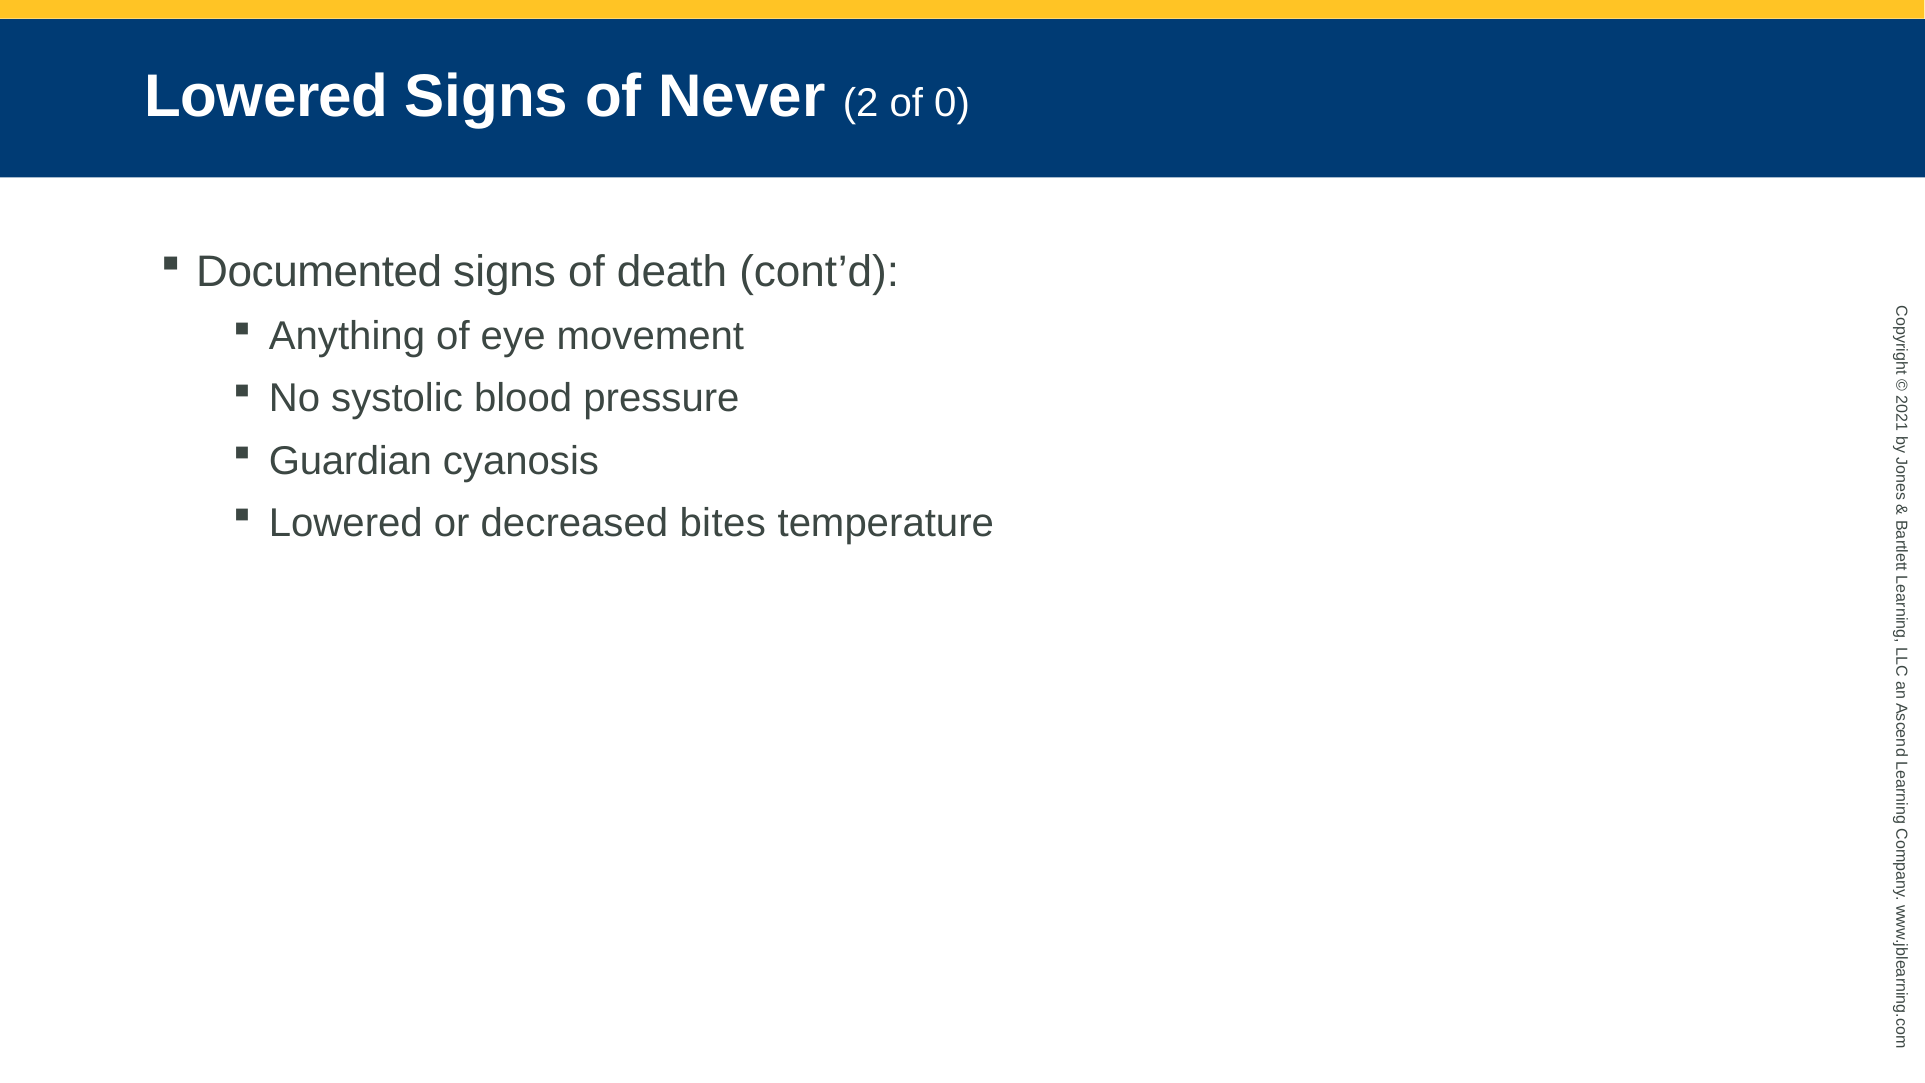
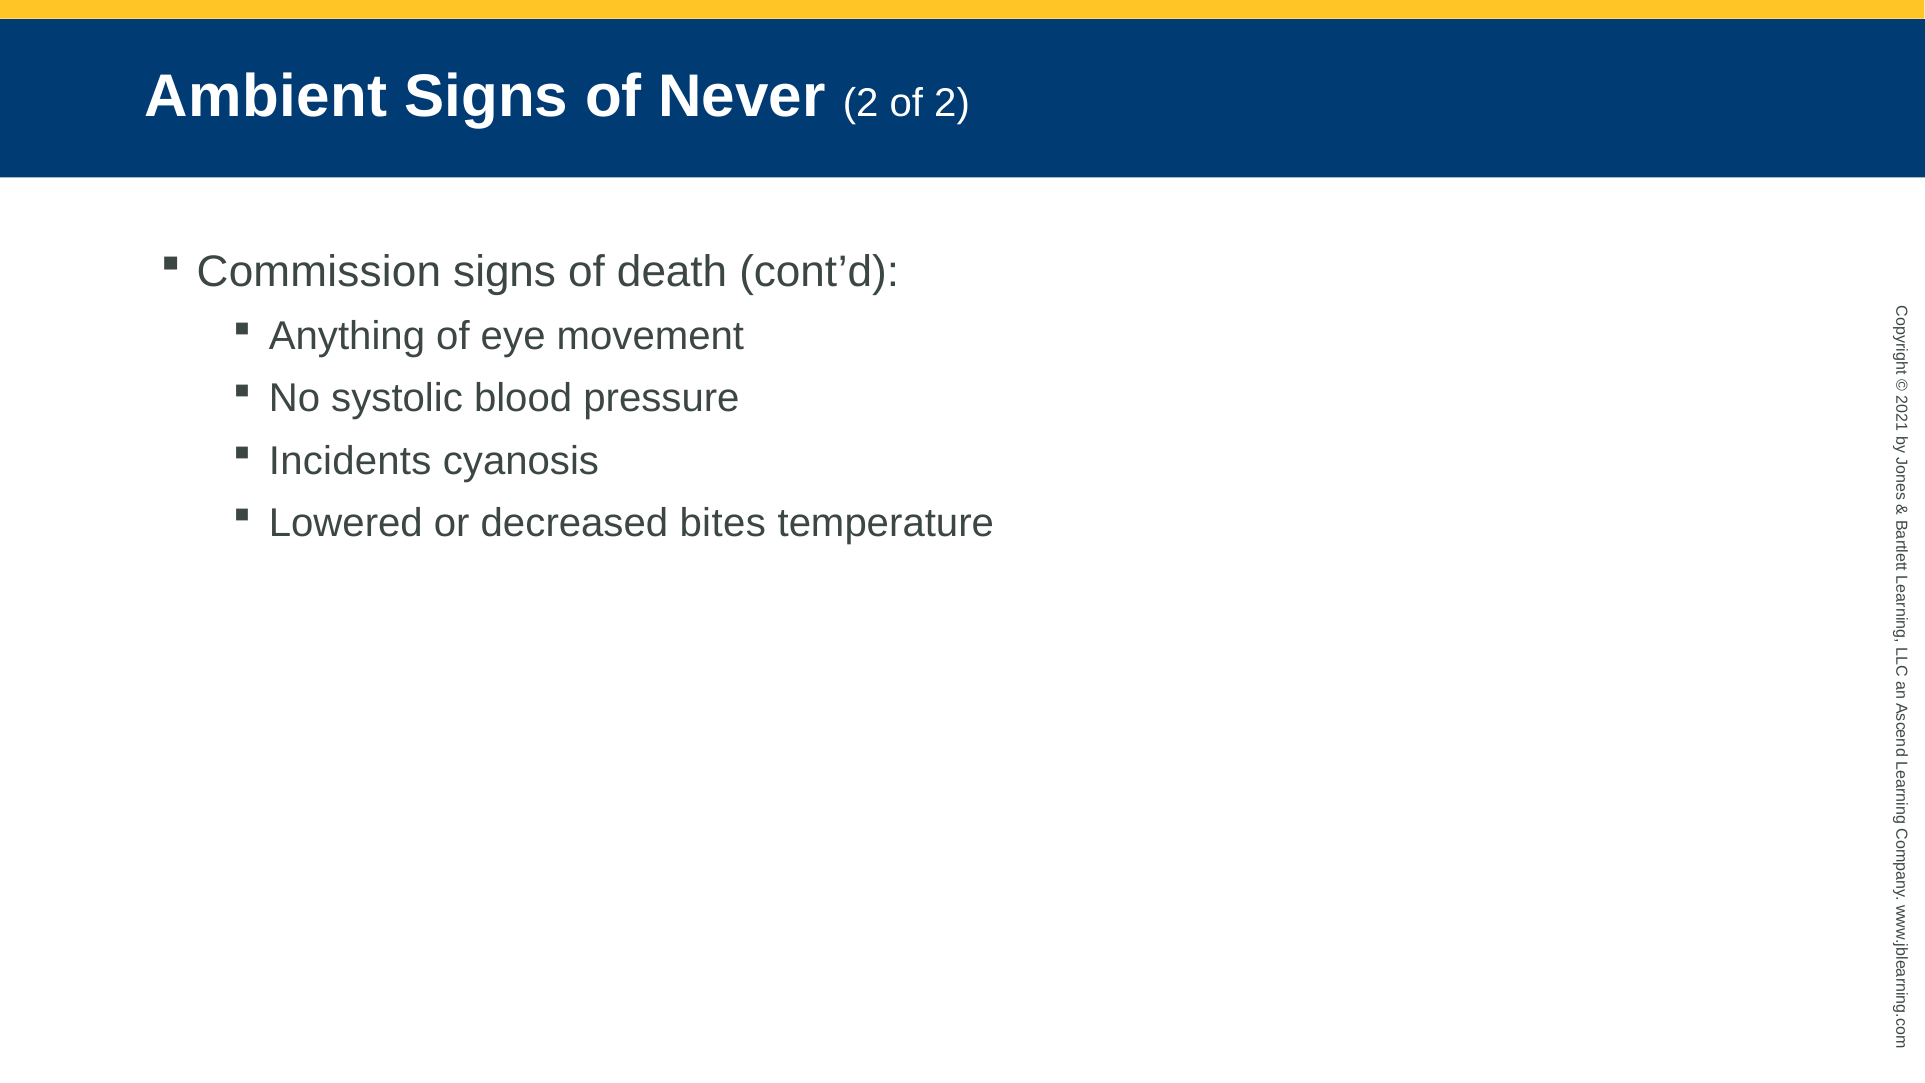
Lowered at (267, 97): Lowered -> Ambient
of 0: 0 -> 2
Documented: Documented -> Commission
Guardian: Guardian -> Incidents
